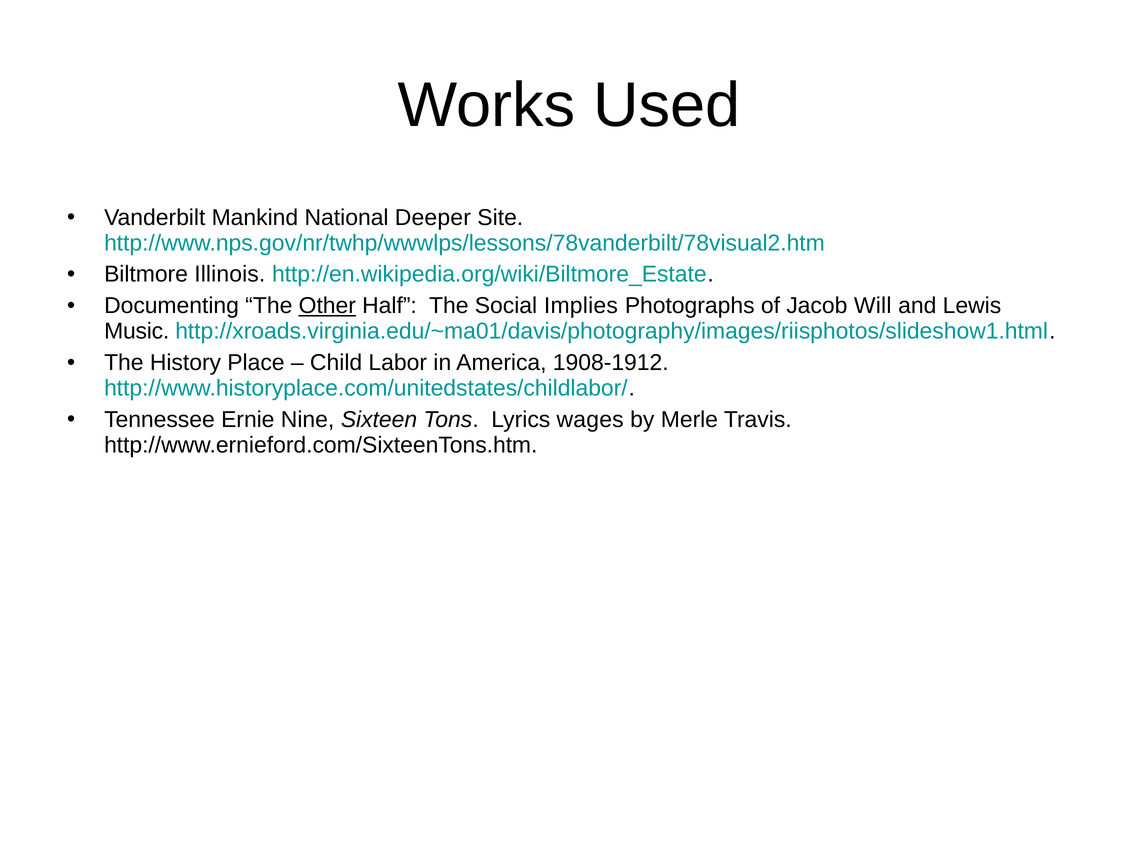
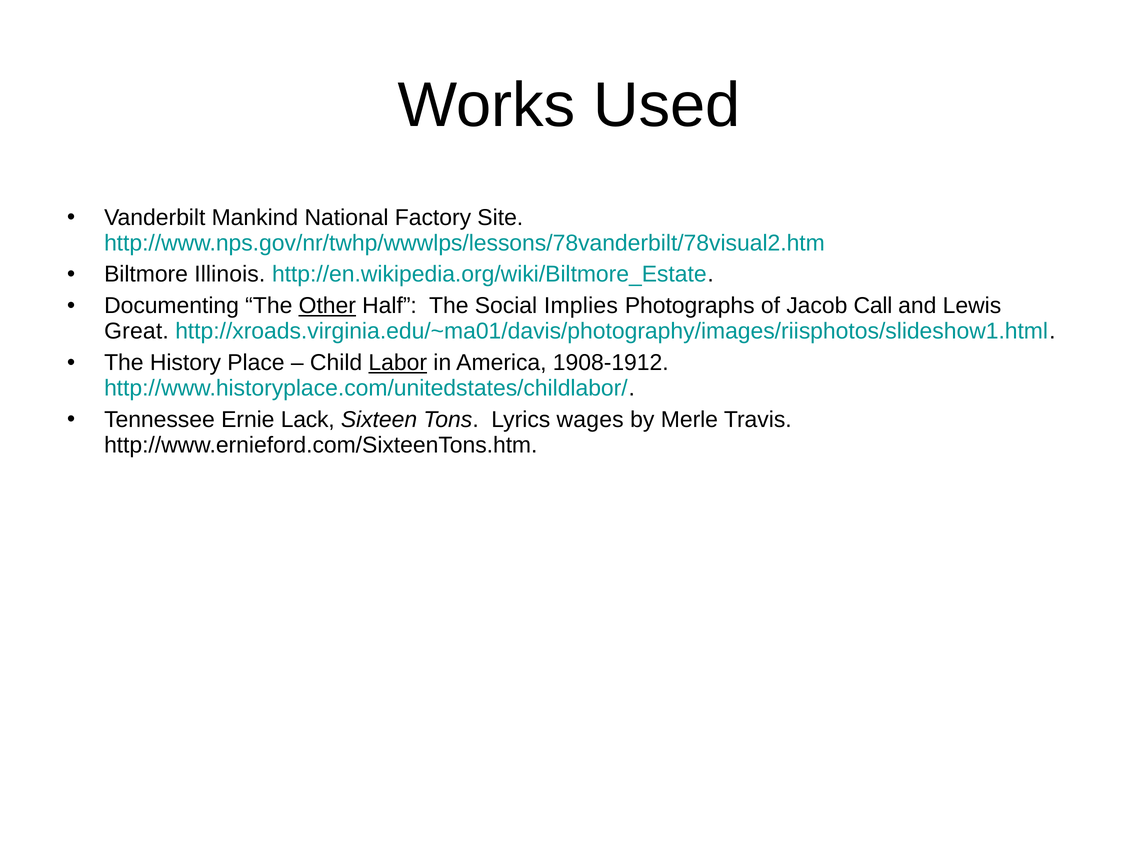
Deeper: Deeper -> Factory
Will: Will -> Call
Music: Music -> Great
Labor underline: none -> present
Nine: Nine -> Lack
